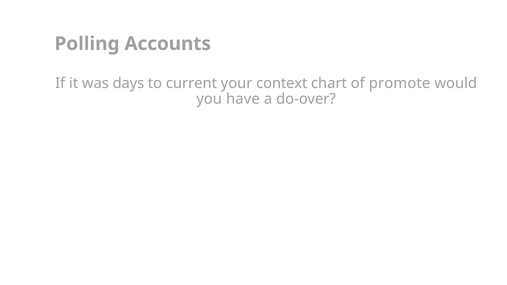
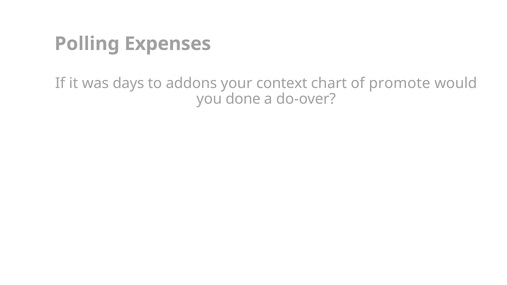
Accounts: Accounts -> Expenses
current: current -> addons
have: have -> done
